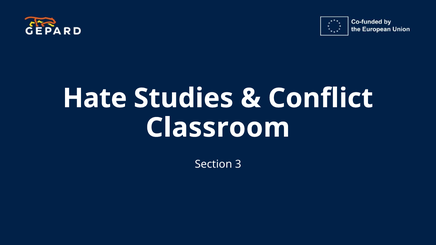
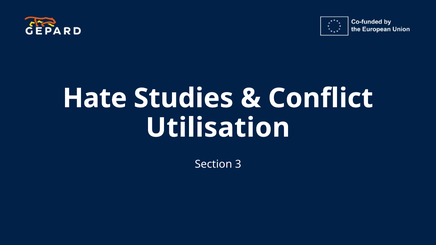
Classroom: Classroom -> Utilisation
